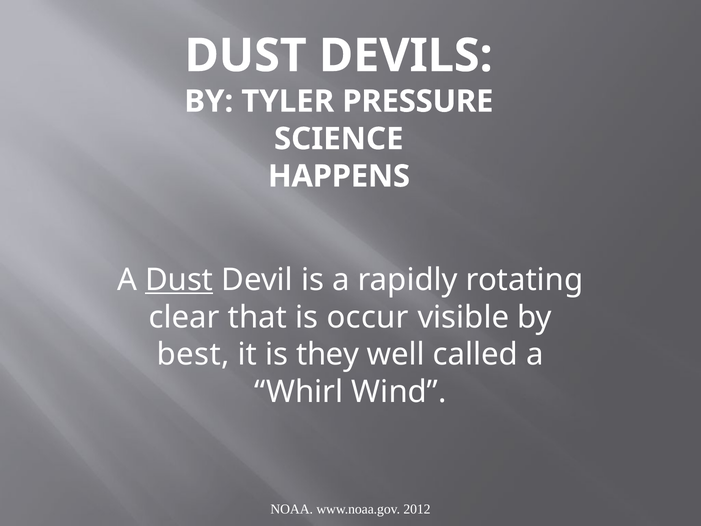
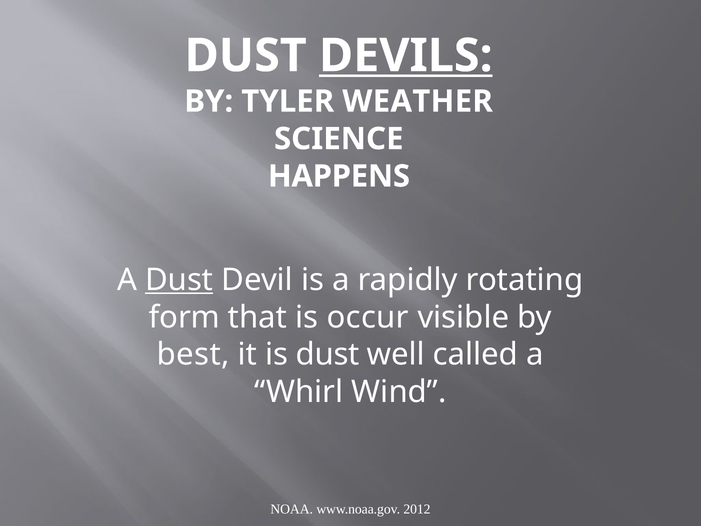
DEVILS underline: none -> present
PRESSURE: PRESSURE -> WEATHER
clear: clear -> form
is they: they -> dust
